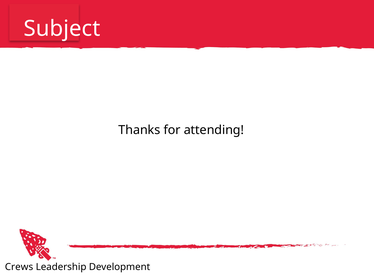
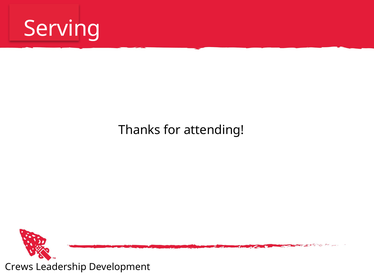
Subject: Subject -> Serving
